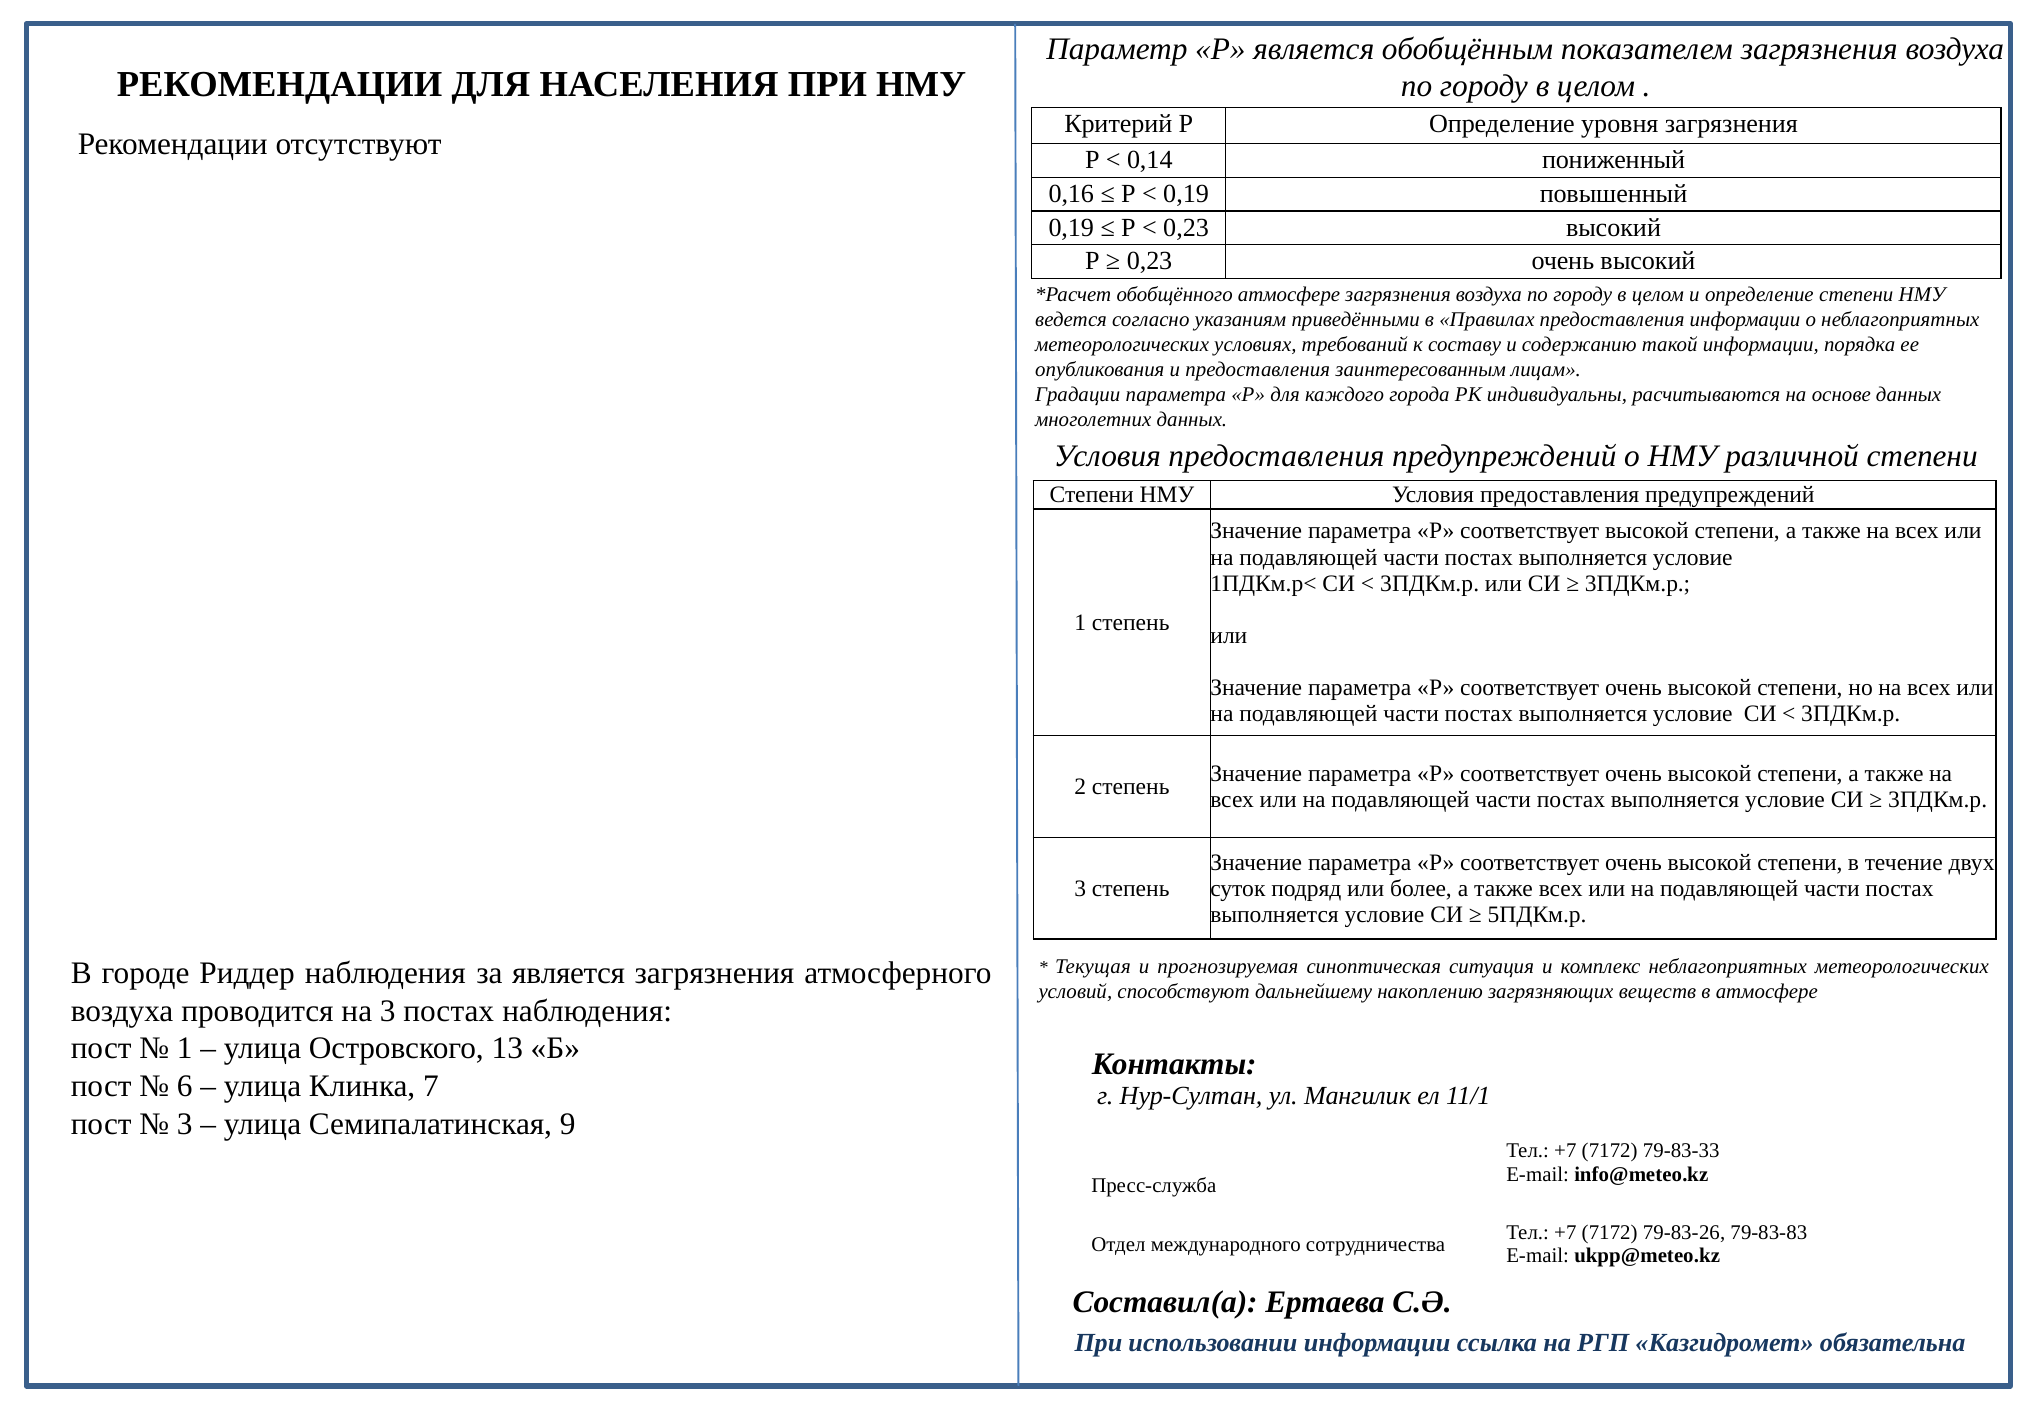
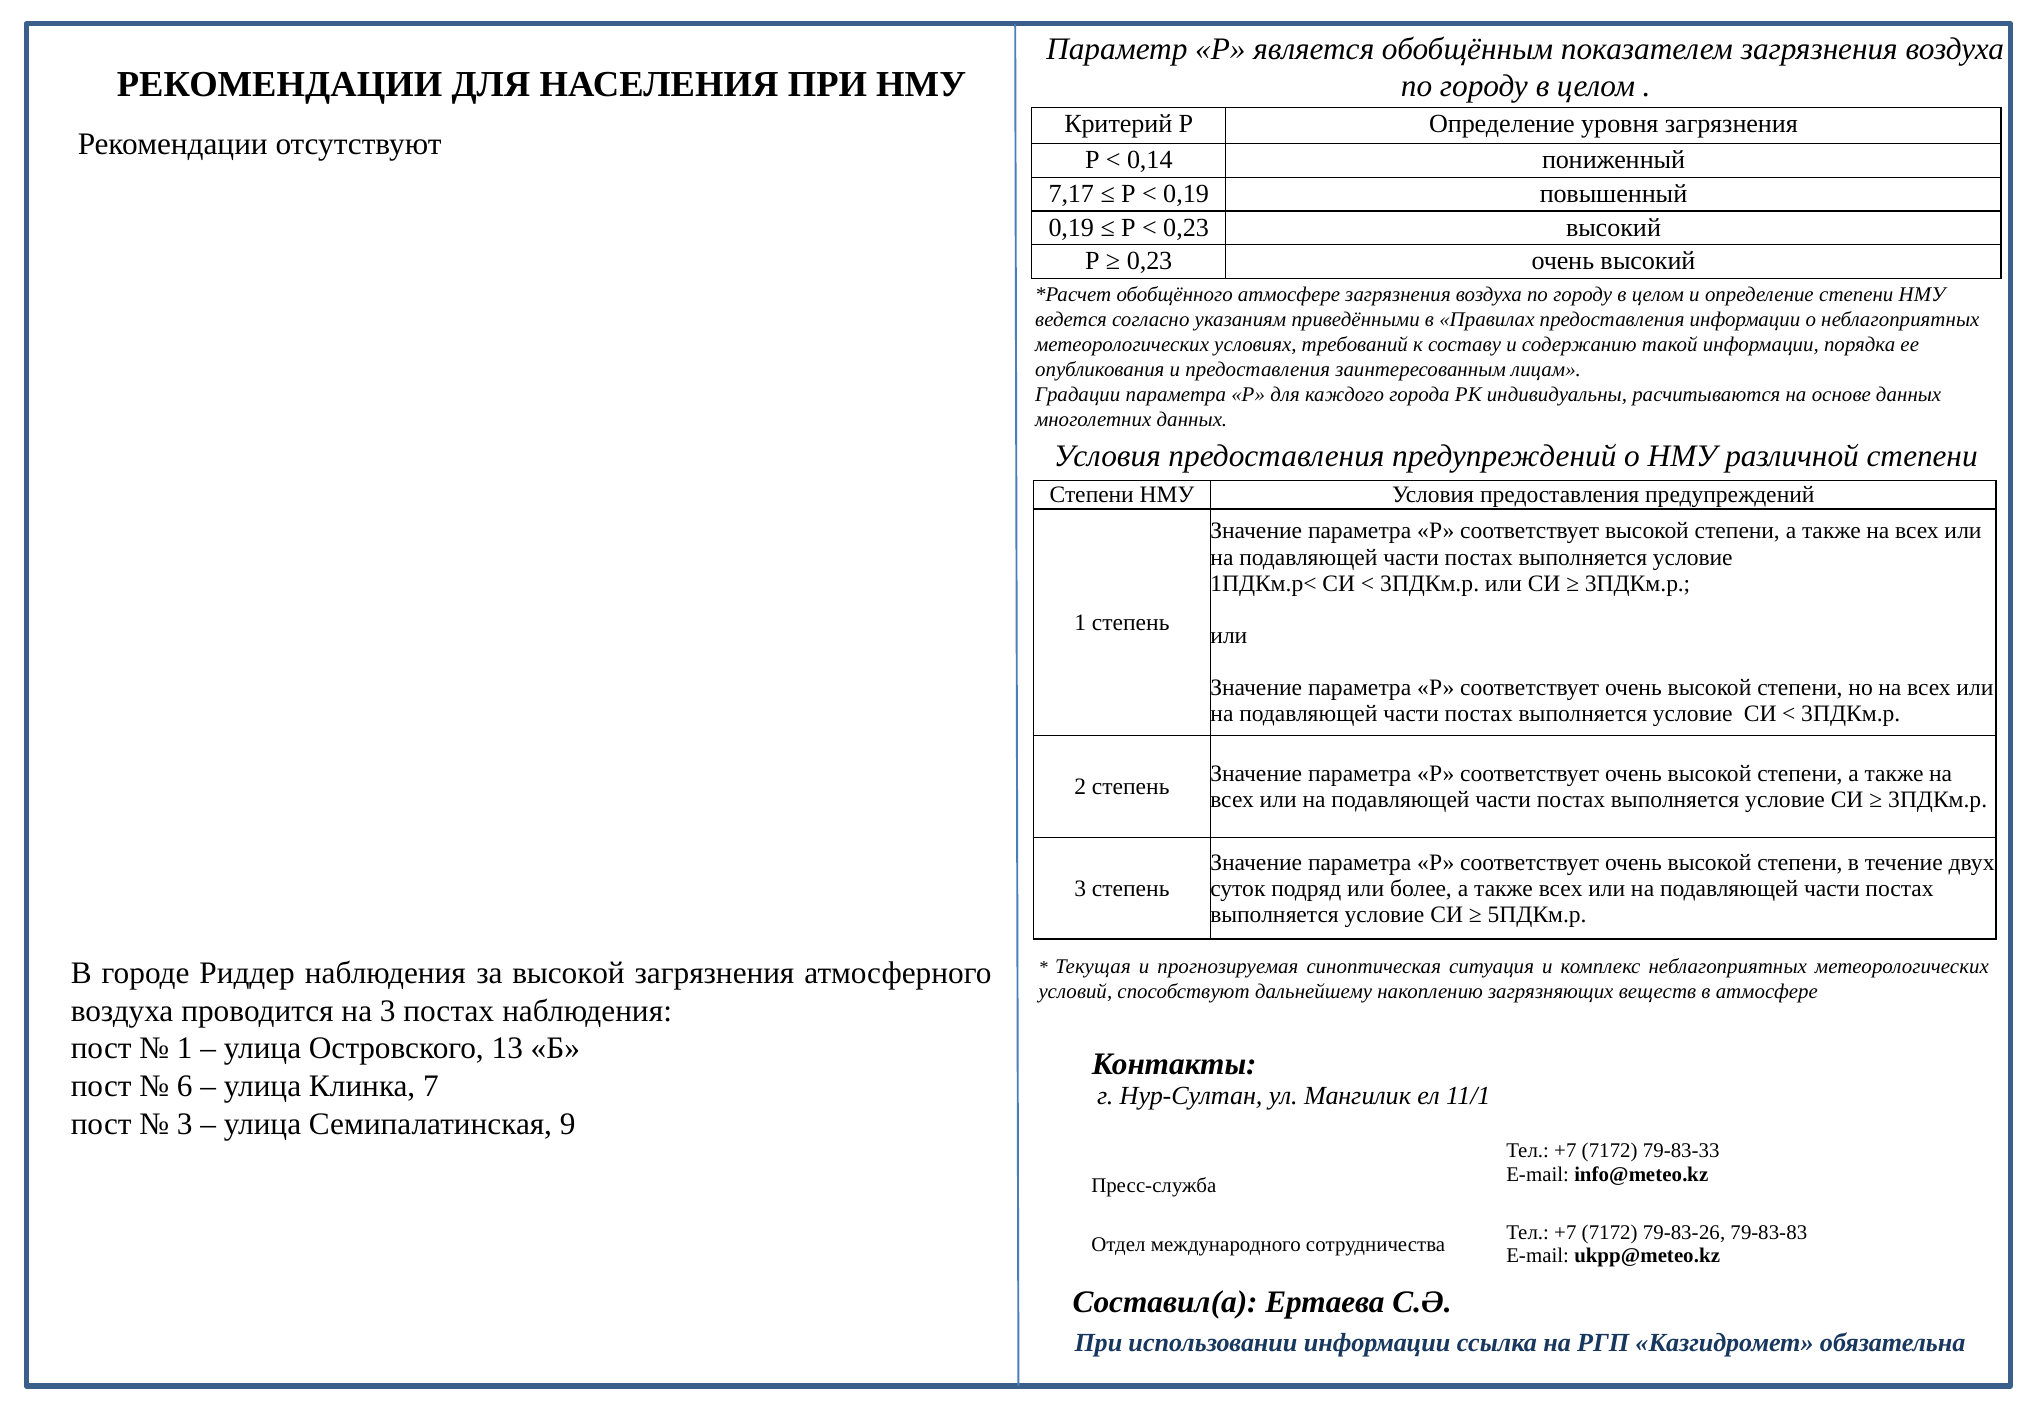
0,16: 0,16 -> 7,17
за является: является -> высокой
